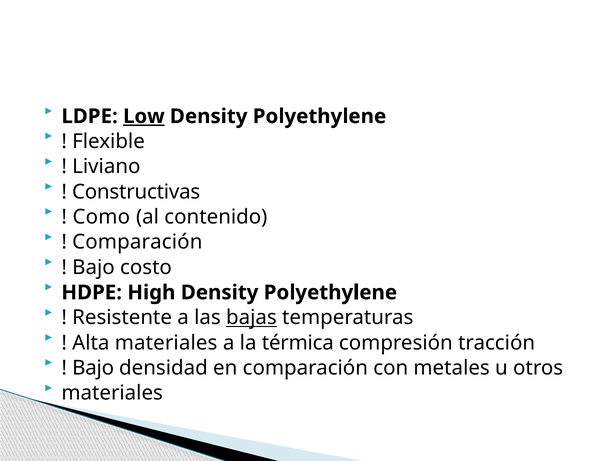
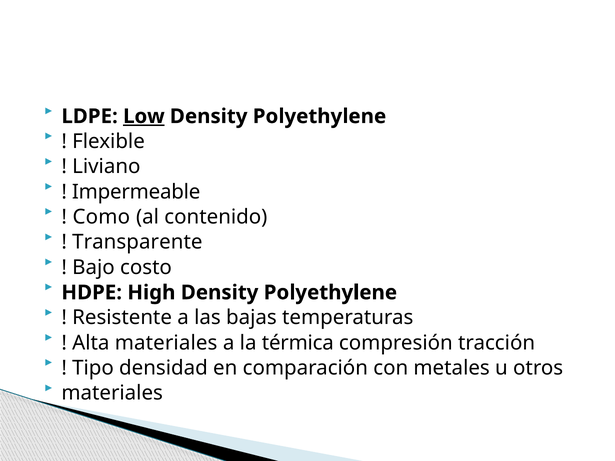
Constructivas: Constructivas -> Impermeable
Comparación at (137, 242): Comparación -> Transparente
bajas underline: present -> none
Bajo at (93, 368): Bajo -> Tipo
